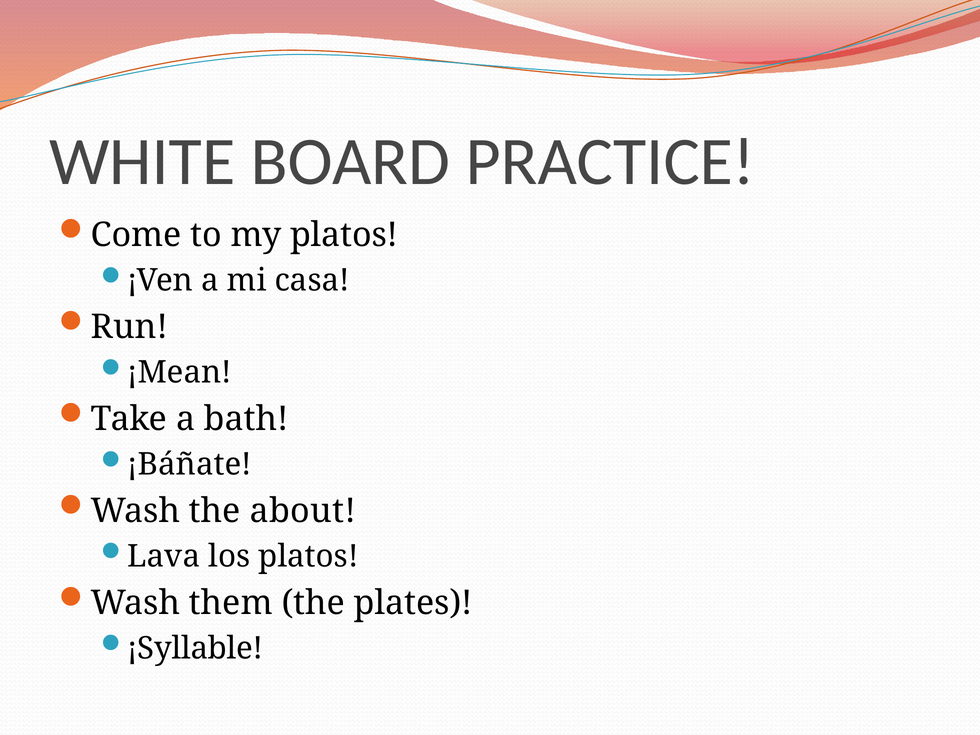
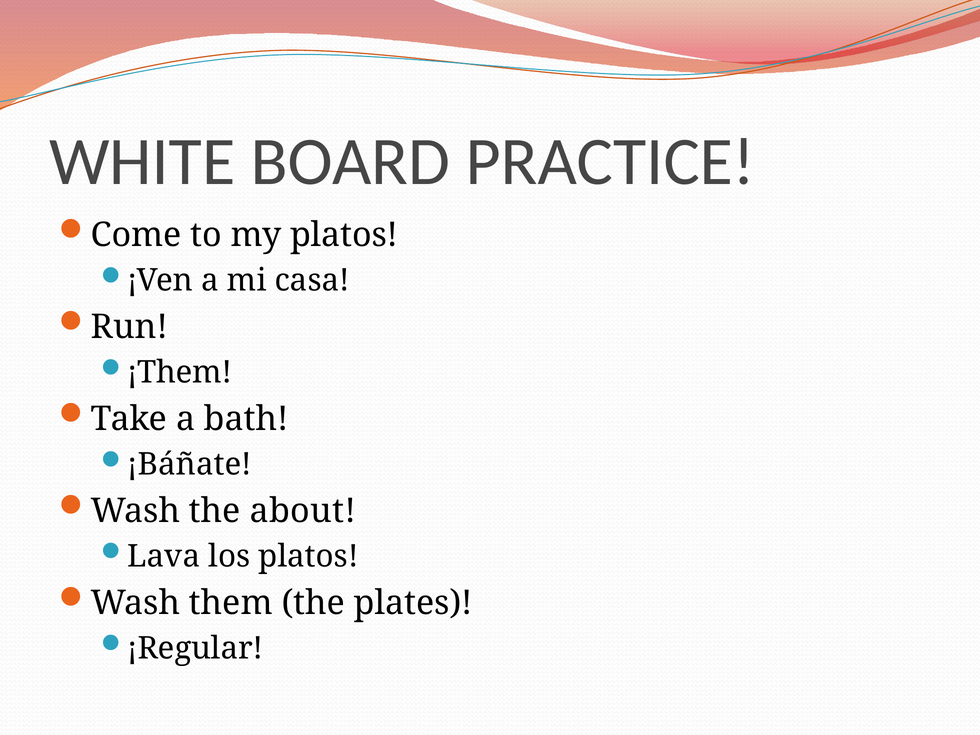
¡Mean: ¡Mean -> ¡Them
¡Syllable: ¡Syllable -> ¡Regular
